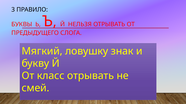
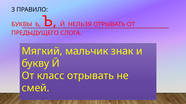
ловушку: ловушку -> мальчик
